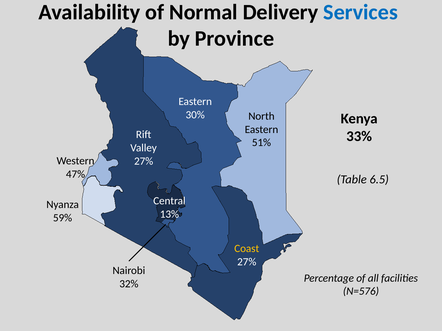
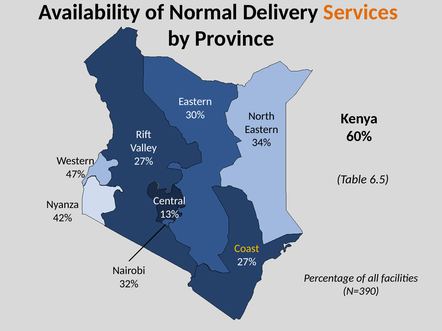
Services colour: blue -> orange
33%: 33% -> 60%
51%: 51% -> 34%
59%: 59% -> 42%
N=576: N=576 -> N=390
